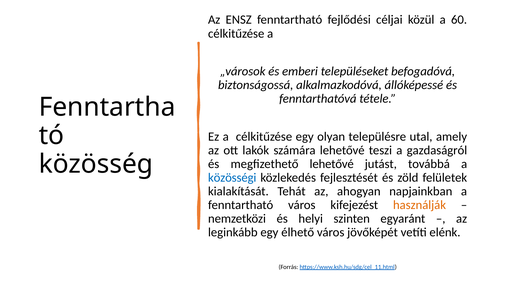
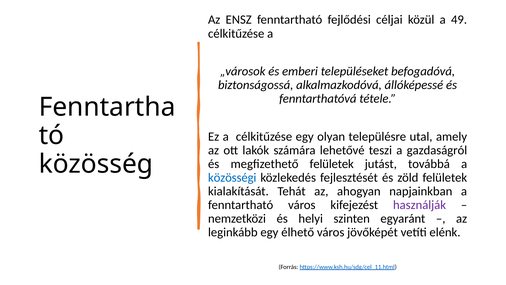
60: 60 -> 49
megfizethető lehetővé: lehetővé -> felületek
használják colour: orange -> purple
